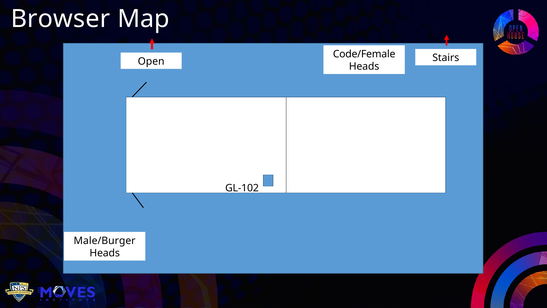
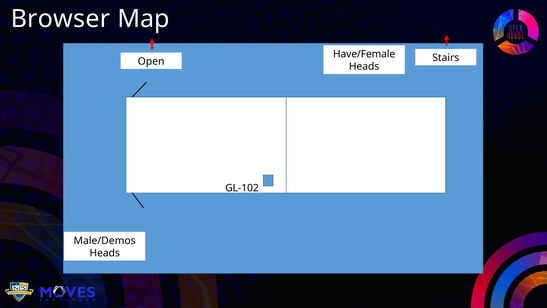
Code/Female: Code/Female -> Have/Female
Male/Burger: Male/Burger -> Male/Demos
